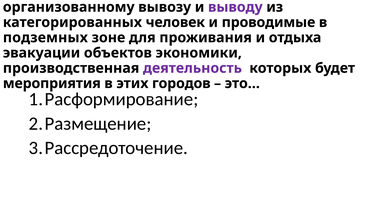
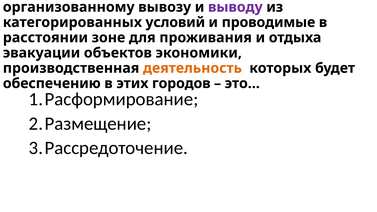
человек: человек -> условий
подземных: подземных -> расстоянии
деятельность colour: purple -> orange
мероприятия: мероприятия -> обеспечению
